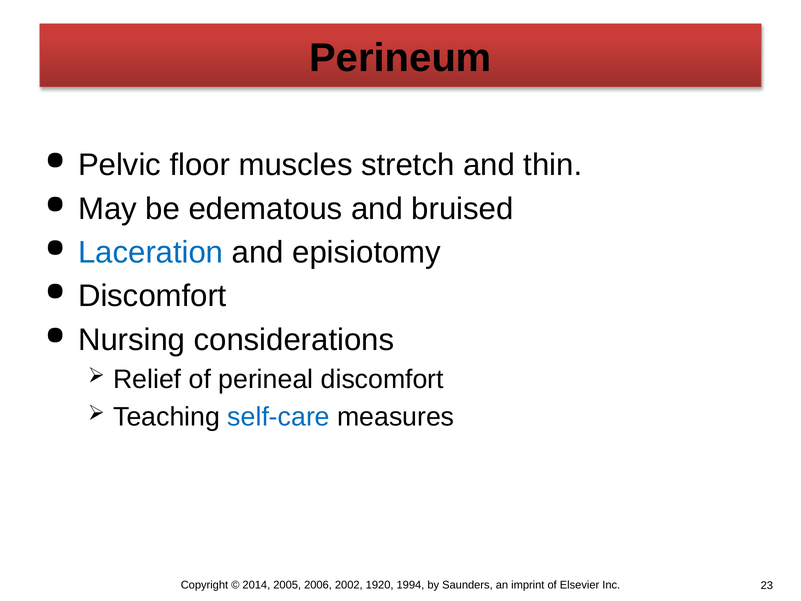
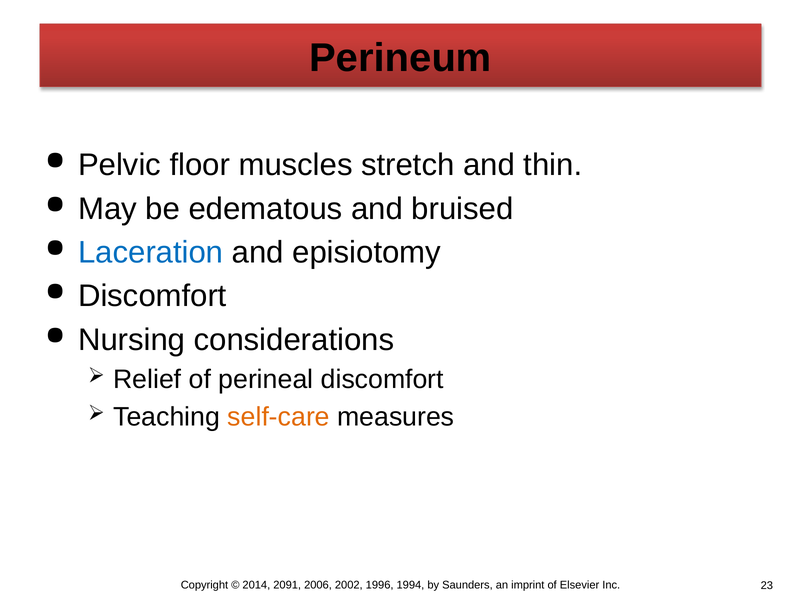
self-care colour: blue -> orange
2005: 2005 -> 2091
1920: 1920 -> 1996
